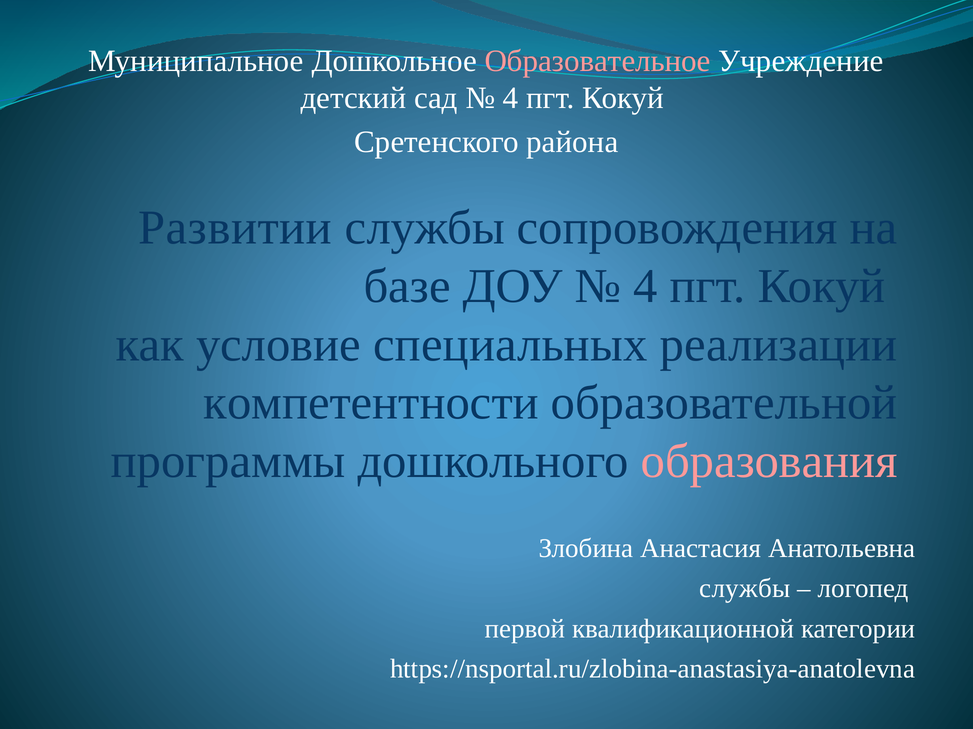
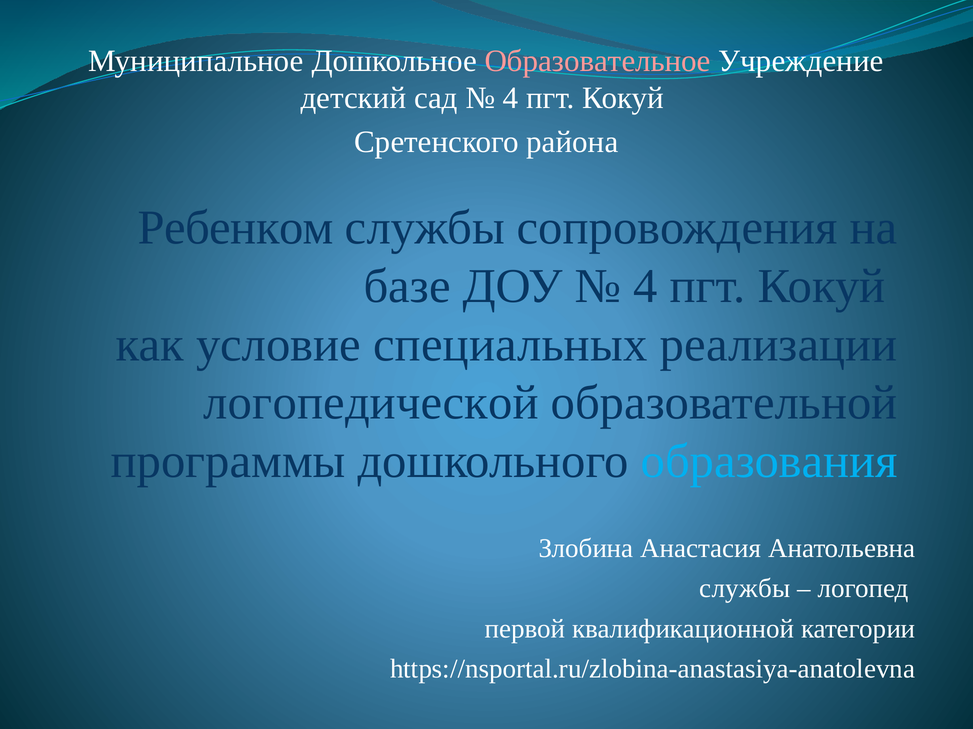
Развитии: Развитии -> Ребенком
компетентности: компетентности -> логопедической
образования colour: pink -> light blue
